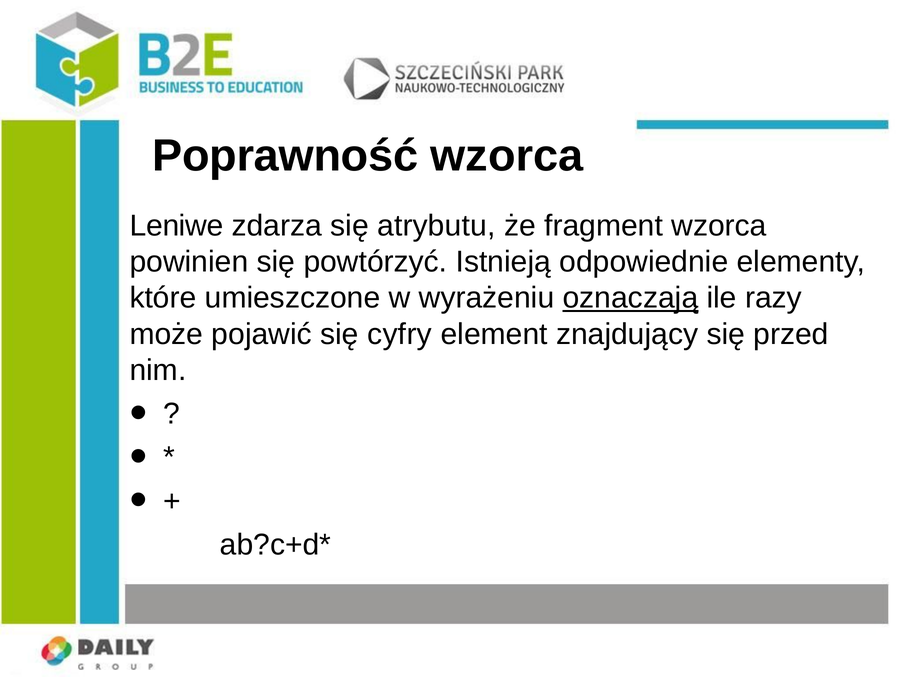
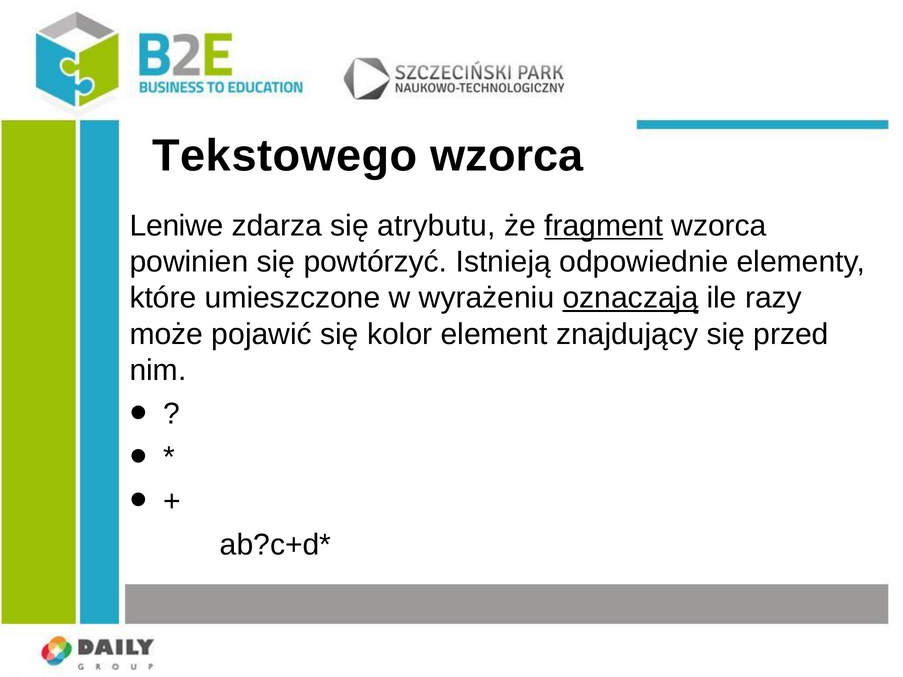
Poprawność: Poprawność -> Tekstowego
fragment underline: none -> present
cyfry: cyfry -> kolor
